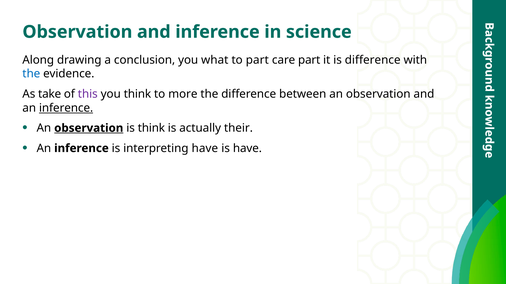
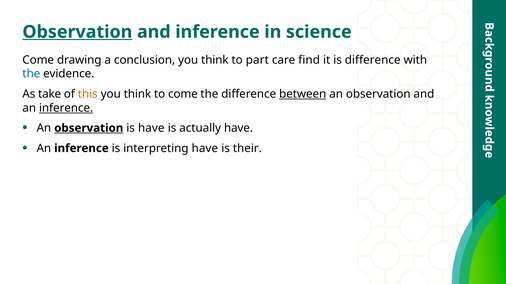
Observation at (77, 32) underline: none -> present
Along at (38, 60): Along -> Come
conclusion you what: what -> think
care part: part -> find
this colour: purple -> orange
to more: more -> come
between underline: none -> present
is think: think -> have
actually their: their -> have
is have: have -> their
